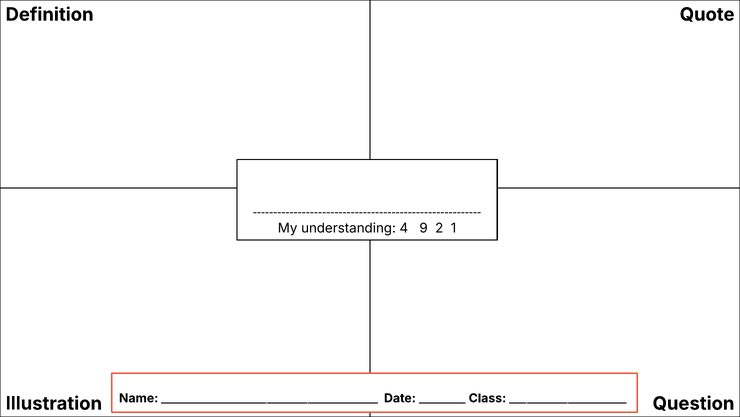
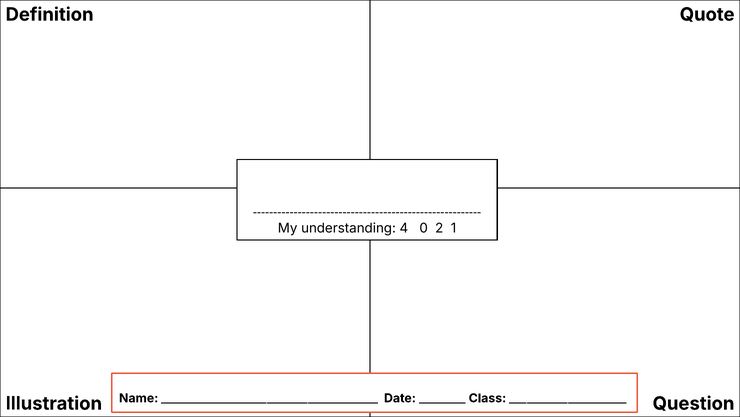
9: 9 -> 0
